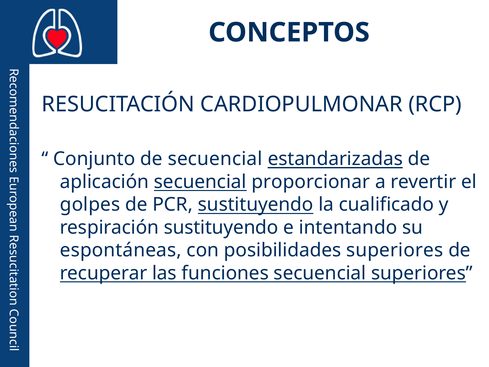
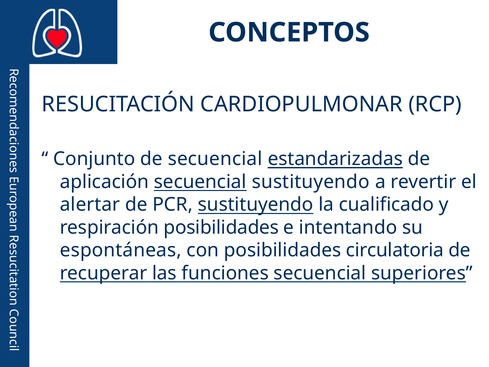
secuencial proporcionar: proporcionar -> sustituyendo
golpes: golpes -> alertar
respiración sustituyendo: sustituyendo -> posibilidades
posibilidades superiores: superiores -> circulatoria
